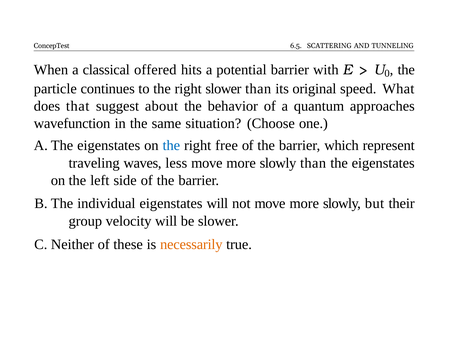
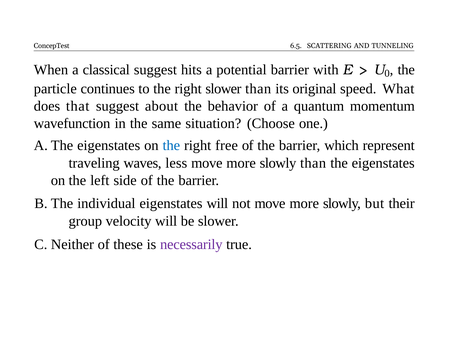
classical offered: offered -> suggest
approaches: approaches -> momentum
necessarily colour: orange -> purple
